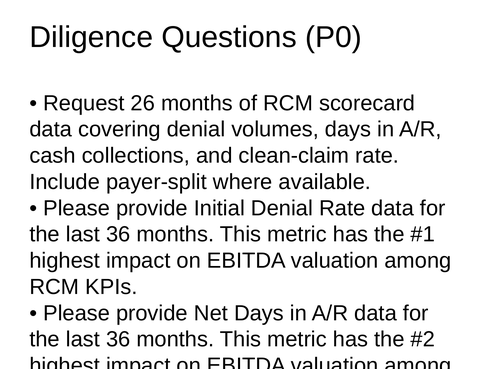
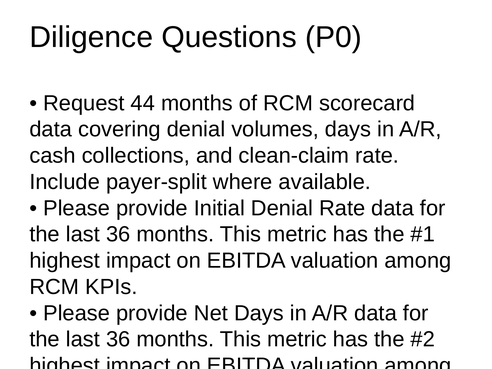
26: 26 -> 44
